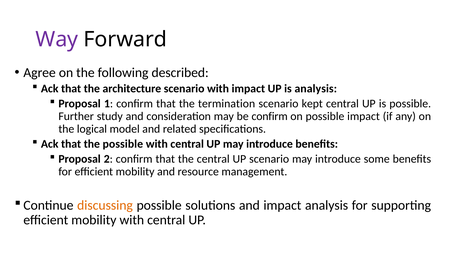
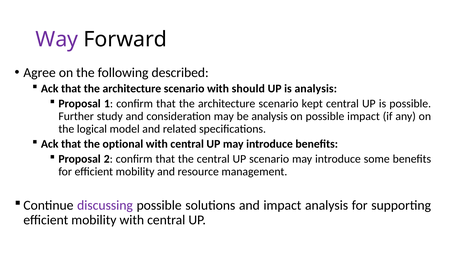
with impact: impact -> should
confirm that the termination: termination -> architecture
be confirm: confirm -> analysis
the possible: possible -> optional
discussing colour: orange -> purple
